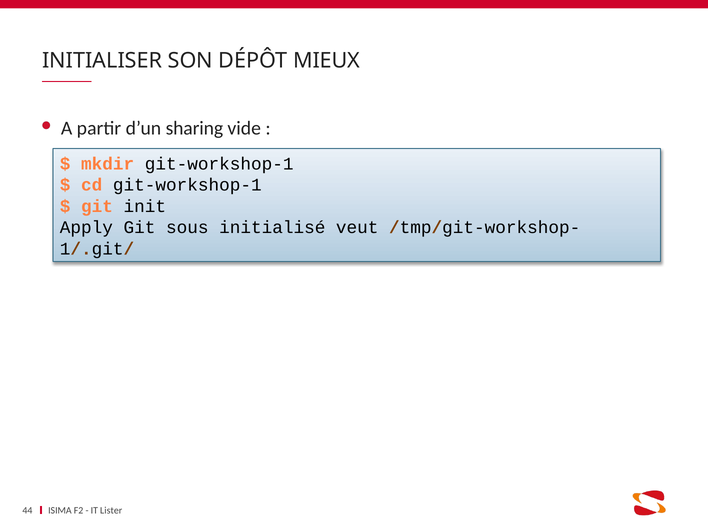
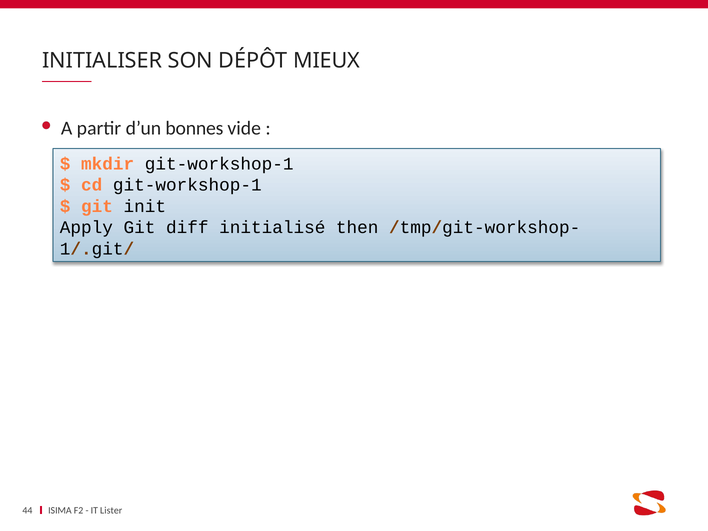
sharing: sharing -> bonnes
sous: sous -> diff
veut: veut -> then
